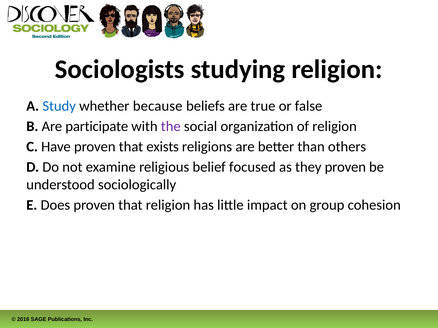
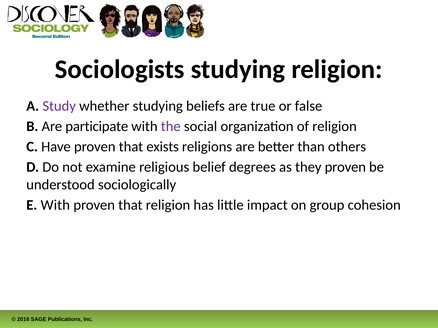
Study colour: blue -> purple
whether because: because -> studying
focused: focused -> degrees
E Does: Does -> With
